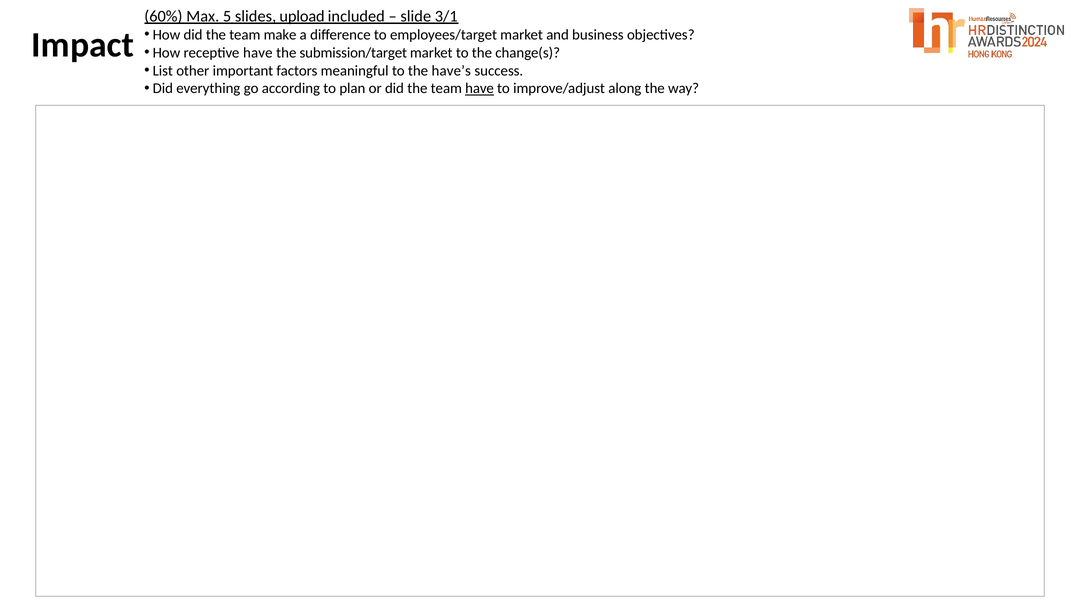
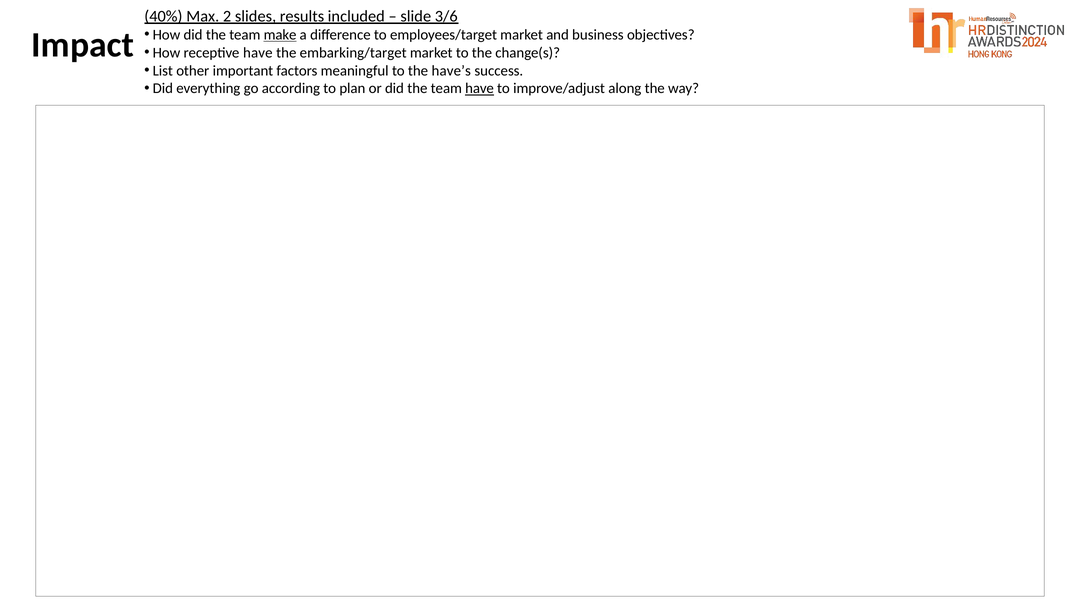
60%: 60% -> 40%
5: 5 -> 2
upload: upload -> results
3/1: 3/1 -> 3/6
make underline: none -> present
submission/target: submission/target -> embarking/target
